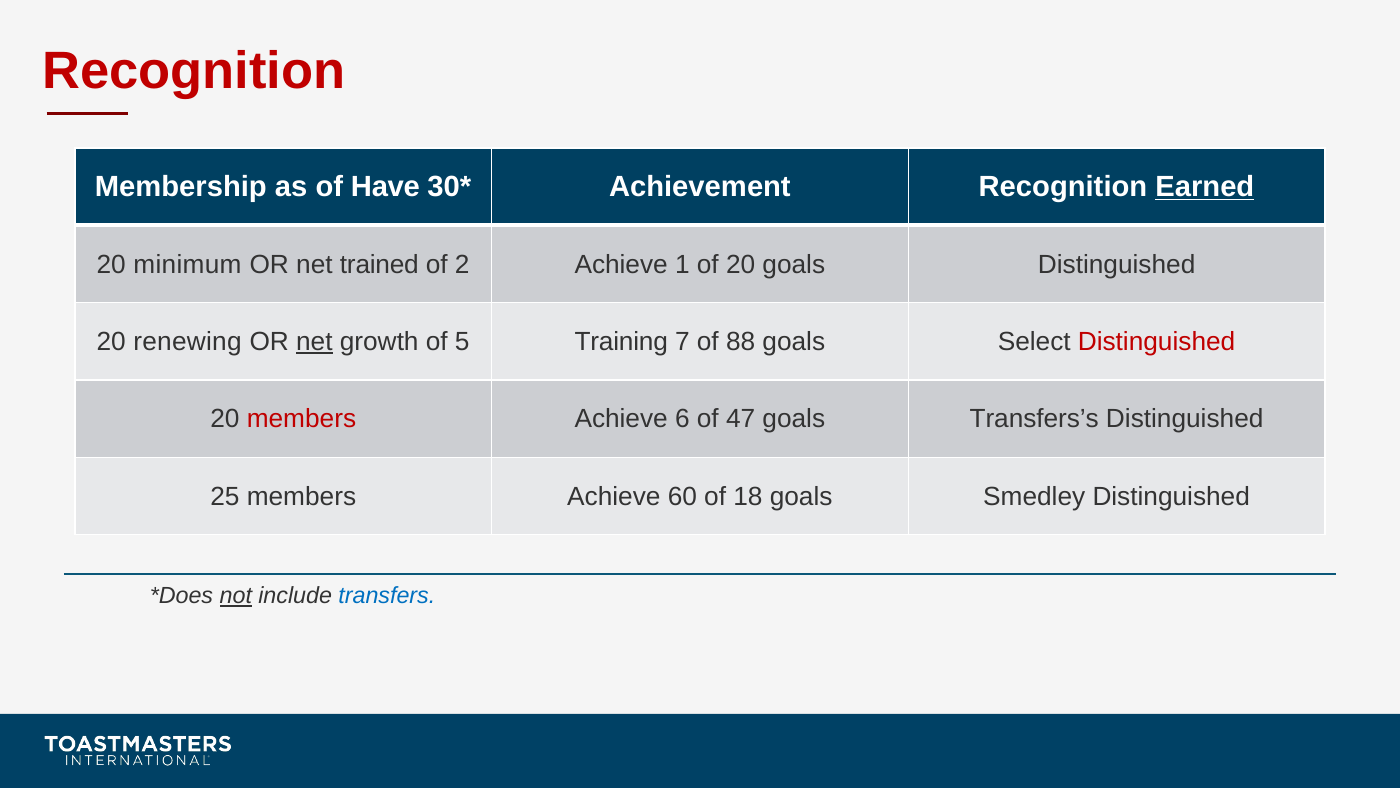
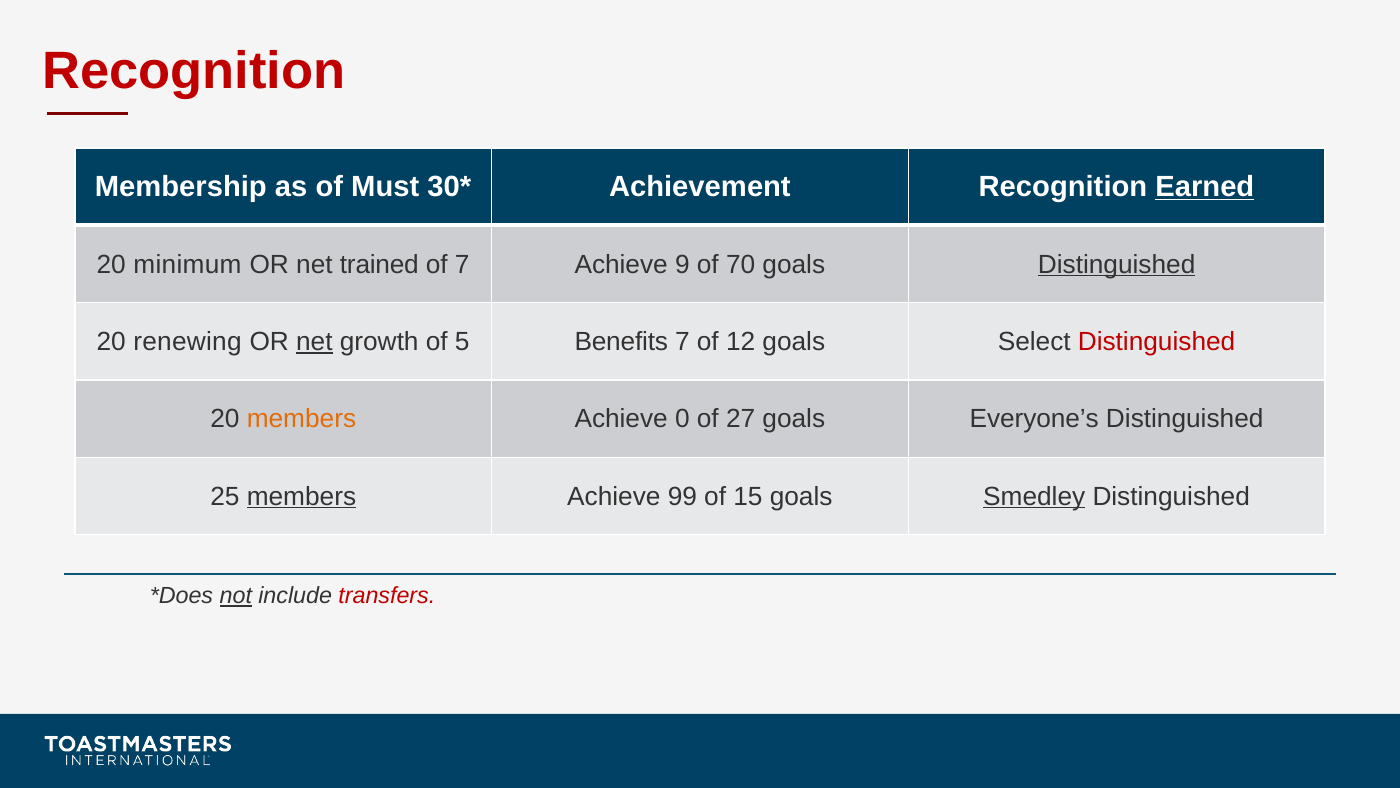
Have: Have -> Must
of 2: 2 -> 7
1: 1 -> 9
of 20: 20 -> 70
Distinguished at (1117, 264) underline: none -> present
Training: Training -> Benefits
88: 88 -> 12
members at (301, 419) colour: red -> orange
6: 6 -> 0
47: 47 -> 27
Transfers’s: Transfers’s -> Everyone’s
members at (301, 496) underline: none -> present
60: 60 -> 99
18: 18 -> 15
Smedley underline: none -> present
transfers colour: blue -> red
